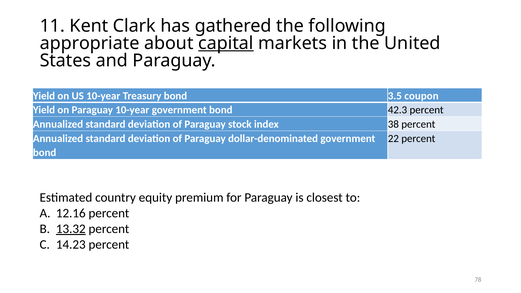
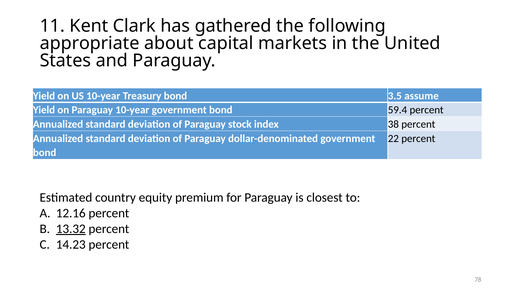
capital underline: present -> none
coupon: coupon -> assume
42.3: 42.3 -> 59.4
